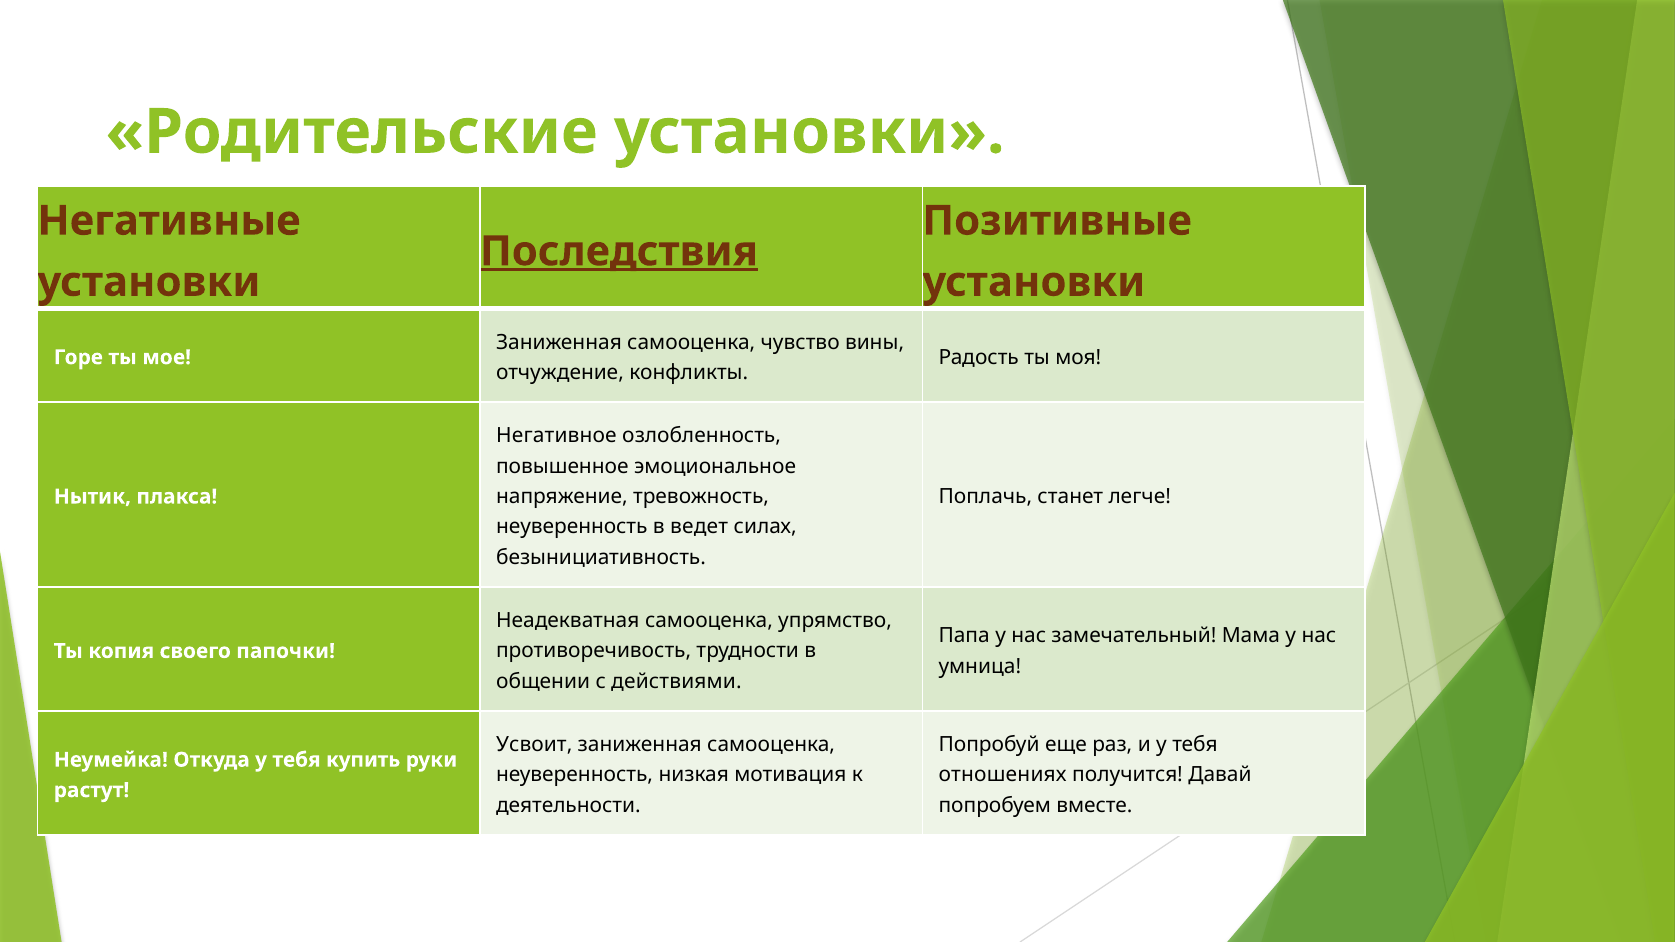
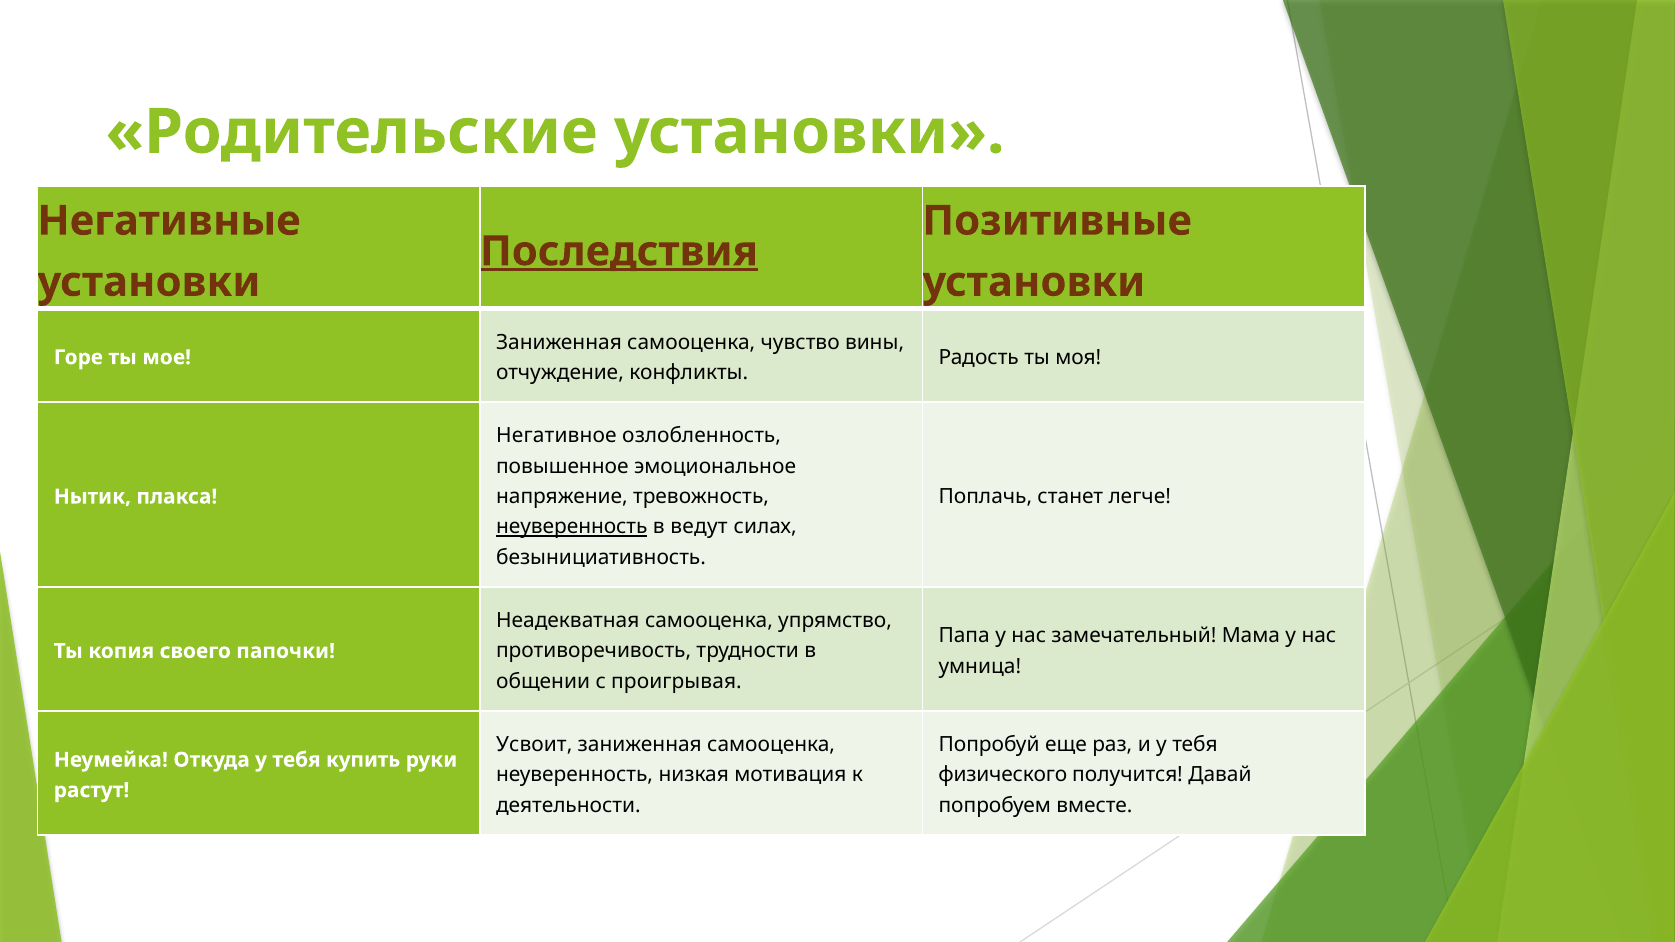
неуверенность at (572, 527) underline: none -> present
ведет: ведет -> ведут
действиями: действиями -> проигрывая
отношениях: отношениях -> физического
